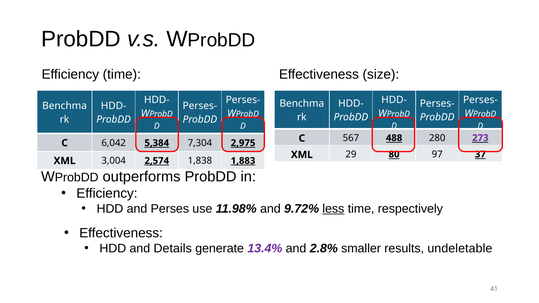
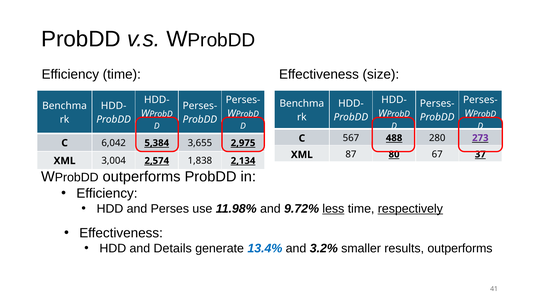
7,304: 7,304 -> 3,655
29: 29 -> 87
97: 97 -> 67
1,883: 1,883 -> 2,134
respectively underline: none -> present
13.4% colour: purple -> blue
2.8%: 2.8% -> 3.2%
results undeletable: undeletable -> outperforms
